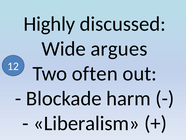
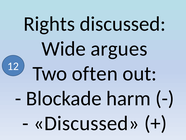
Highly: Highly -> Rights
Liberalism at (86, 123): Liberalism -> Discussed
